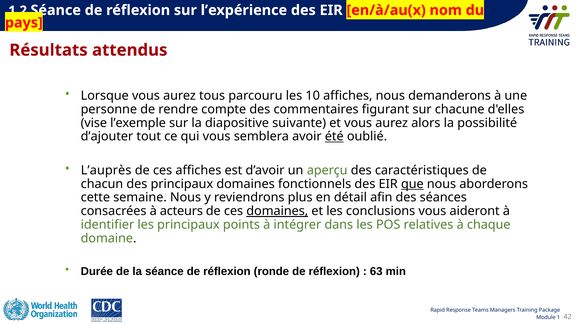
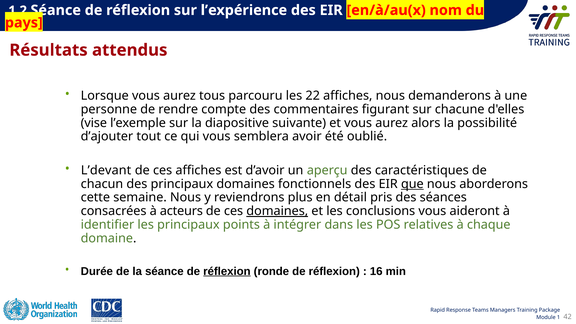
10: 10 -> 22
été underline: present -> none
L’auprès: L’auprès -> L’devant
afin: afin -> pris
réflexion at (227, 271) underline: none -> present
63: 63 -> 16
